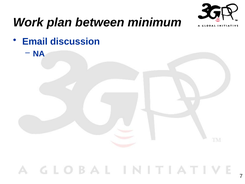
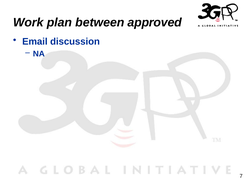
minimum: minimum -> approved
